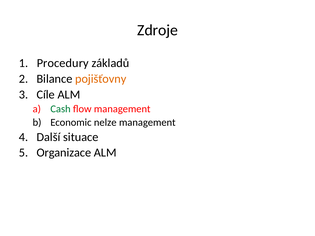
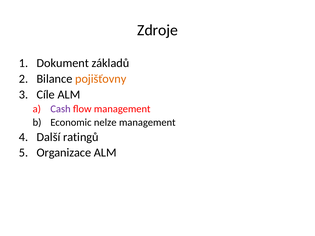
Procedury: Procedury -> Dokument
Cash colour: green -> purple
situace: situace -> ratingů
